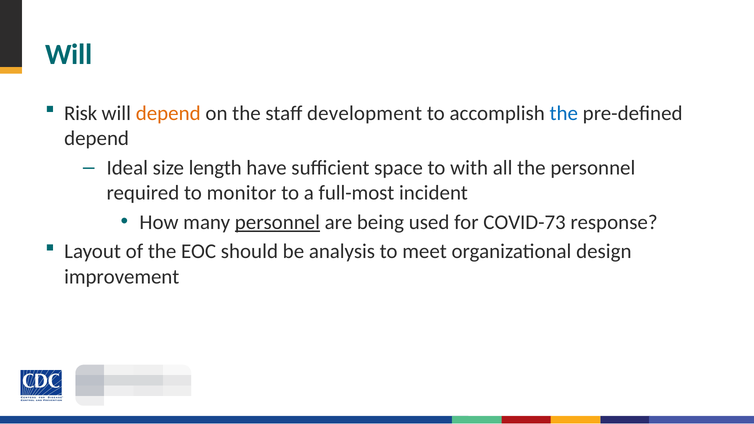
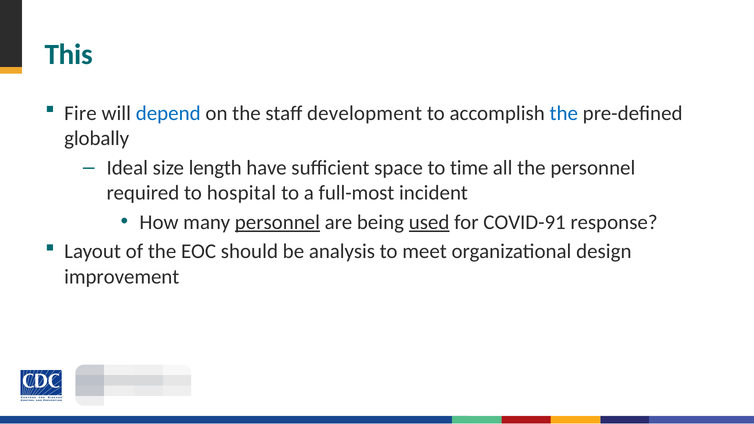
Will at (69, 55): Will -> This
Risk: Risk -> Fire
depend at (168, 113) colour: orange -> blue
depend at (97, 139): depend -> globally
with: with -> time
monitor: monitor -> hospital
used underline: none -> present
COVID-73: COVID-73 -> COVID-91
